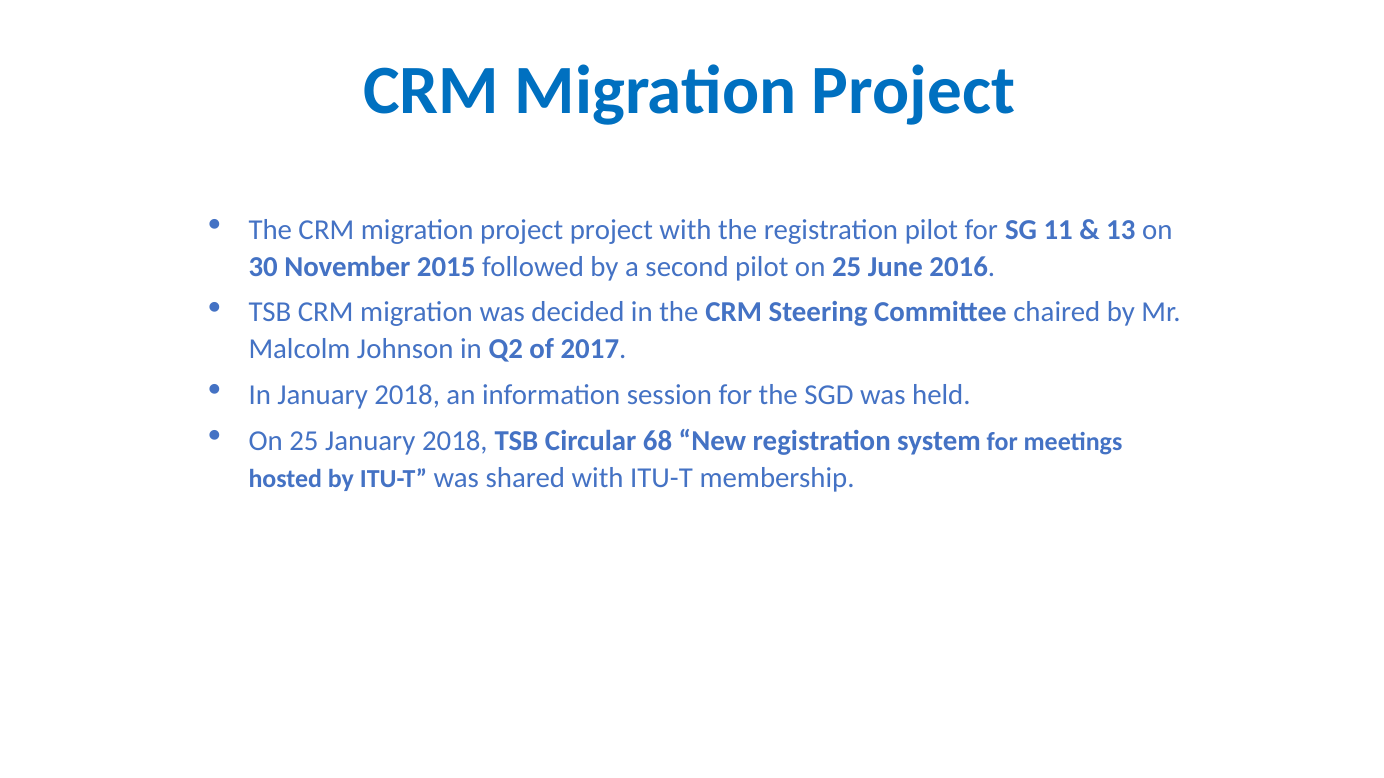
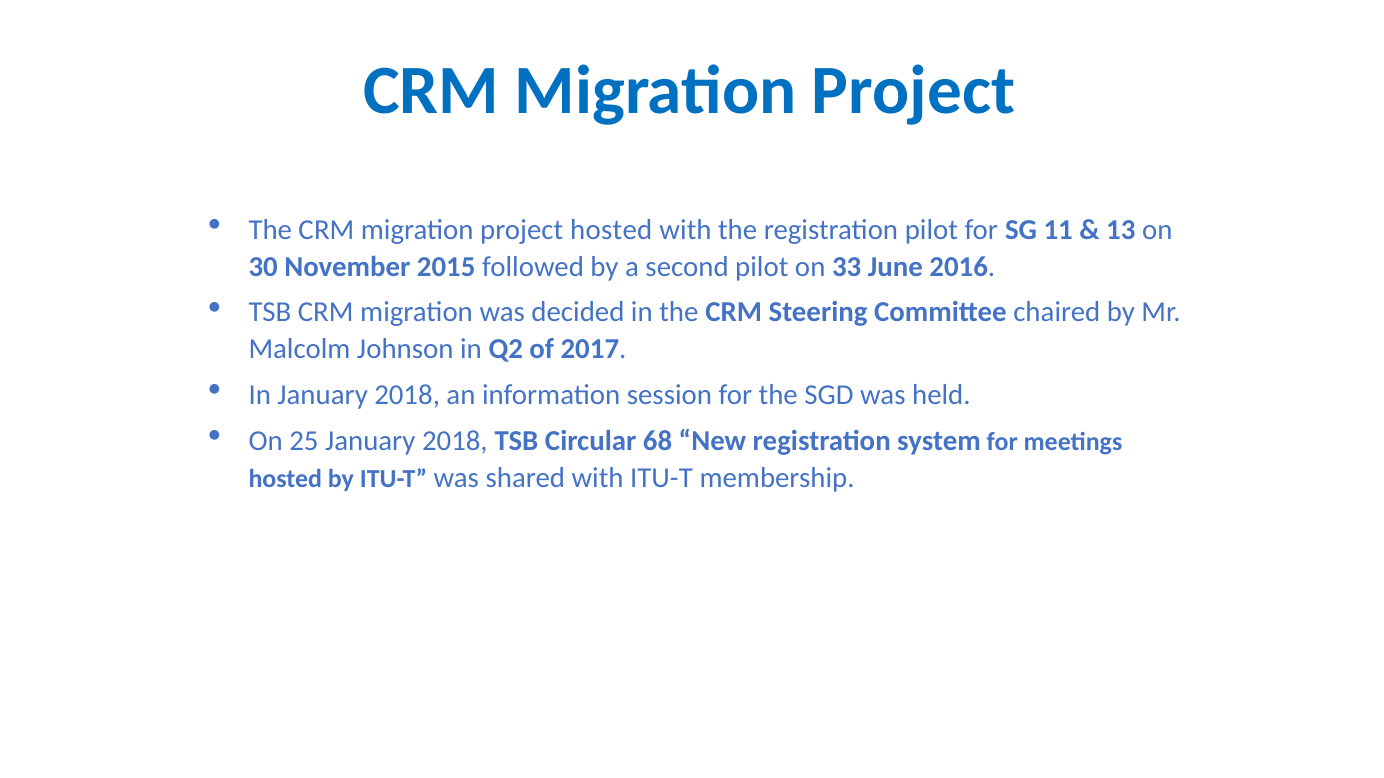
project project: project -> hosted
pilot on 25: 25 -> 33
